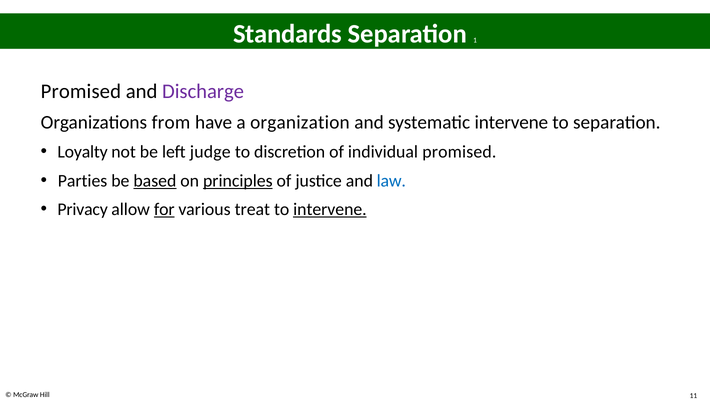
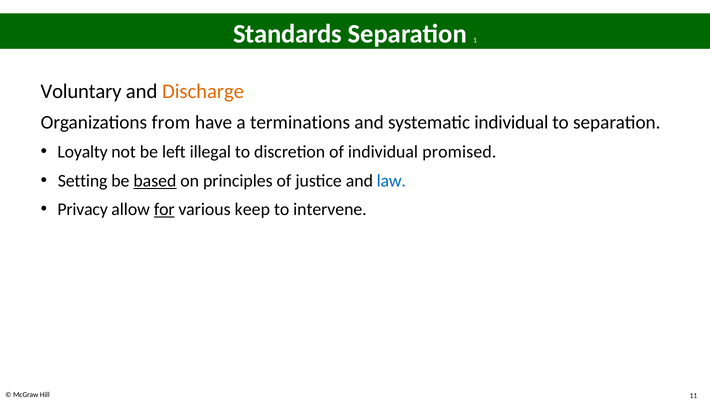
Promised at (81, 91): Promised -> Voluntary
Discharge colour: purple -> orange
organization: organization -> terminations
systematic intervene: intervene -> individual
judge: judge -> illegal
Parties: Parties -> Setting
principles underline: present -> none
treat: treat -> keep
intervene at (330, 209) underline: present -> none
